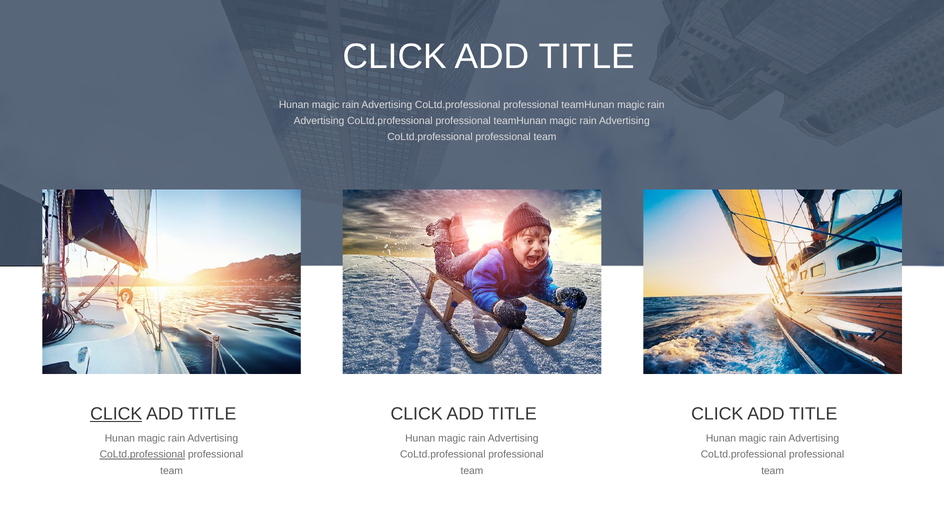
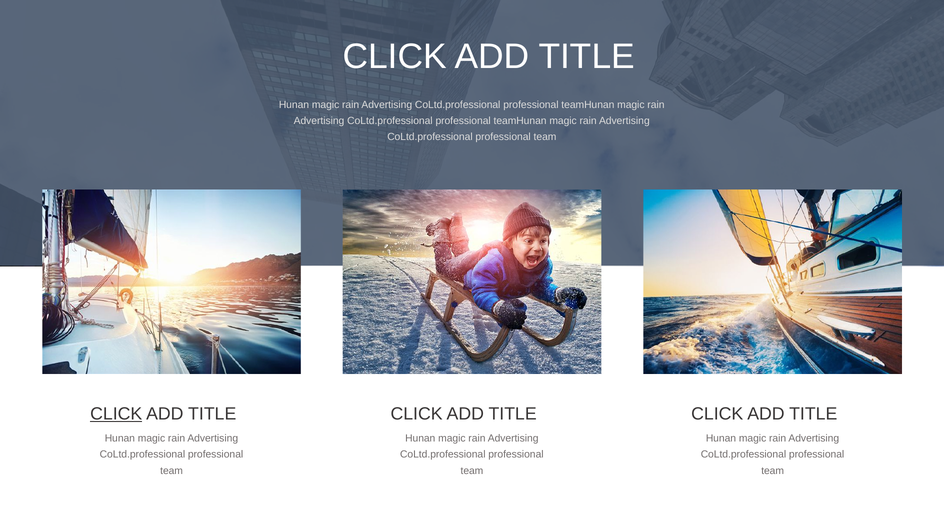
CoLtd.professional at (142, 455) underline: present -> none
